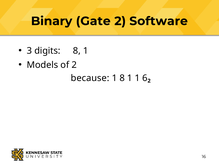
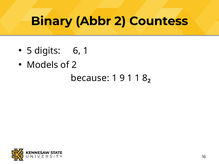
Gate: Gate -> Abbr
Software: Software -> Countess
3: 3 -> 5
digits 8: 8 -> 6
1 8: 8 -> 9
6: 6 -> 8
